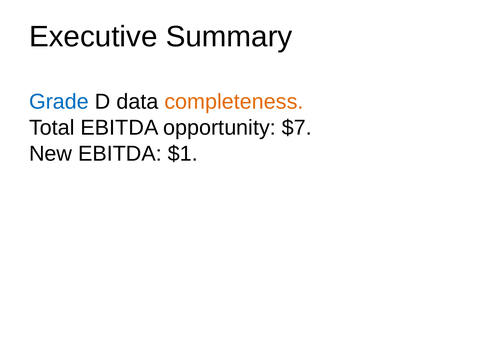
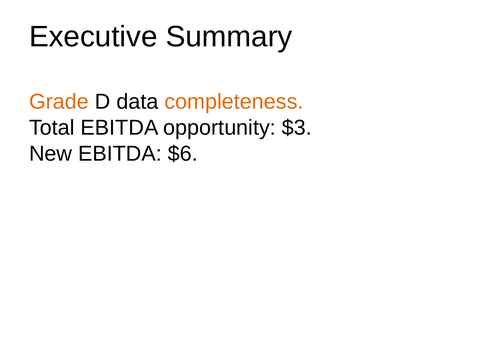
Grade colour: blue -> orange
$7: $7 -> $3
$1: $1 -> $6
